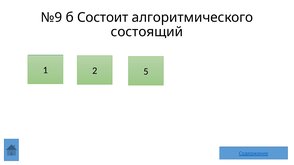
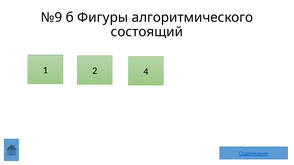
Состоит: Состоит -> Фигуры
5: 5 -> 4
